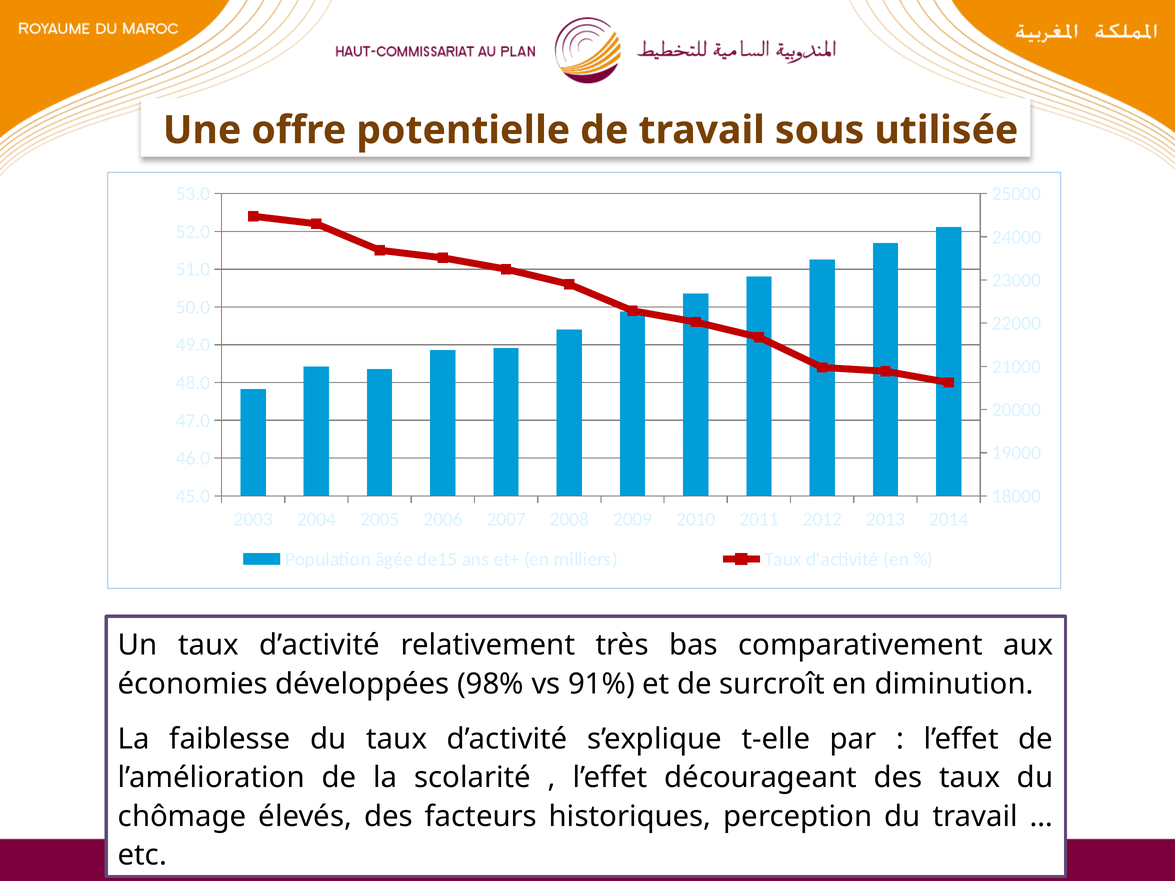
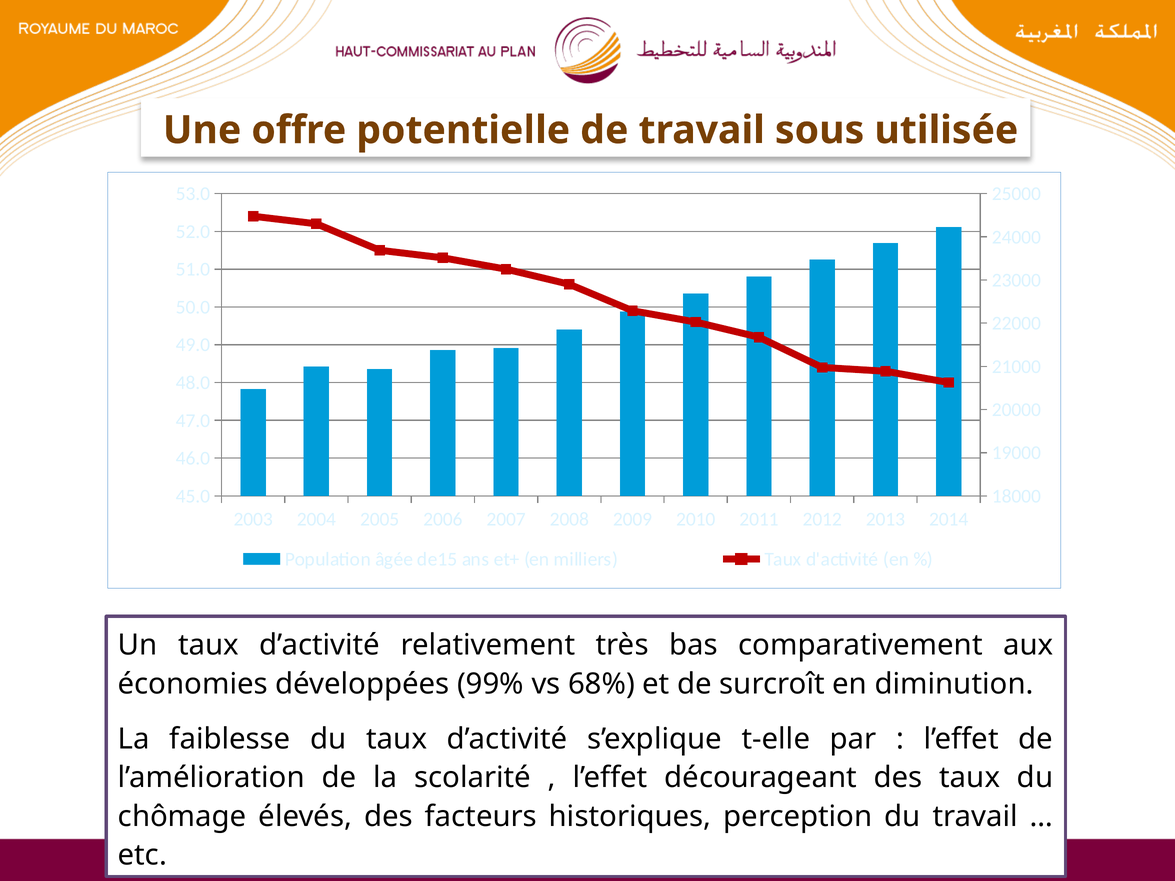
98%: 98% -> 99%
91%: 91% -> 68%
